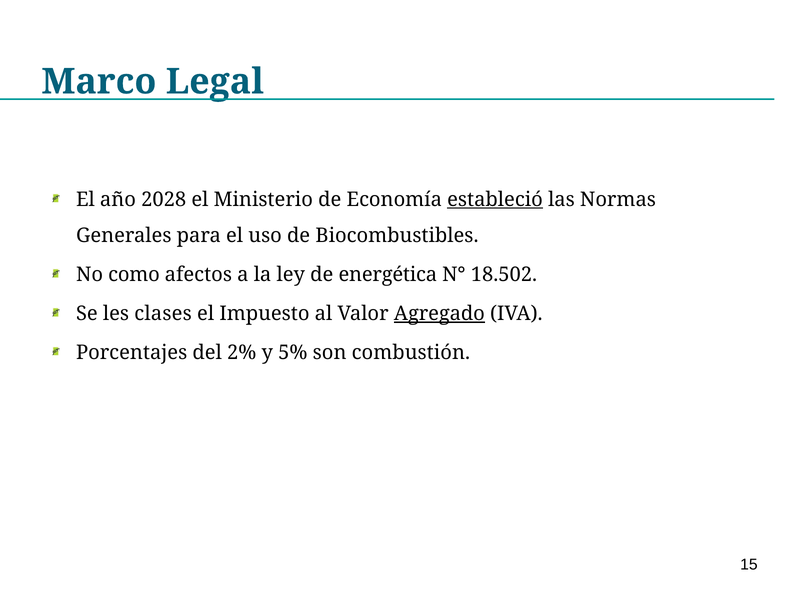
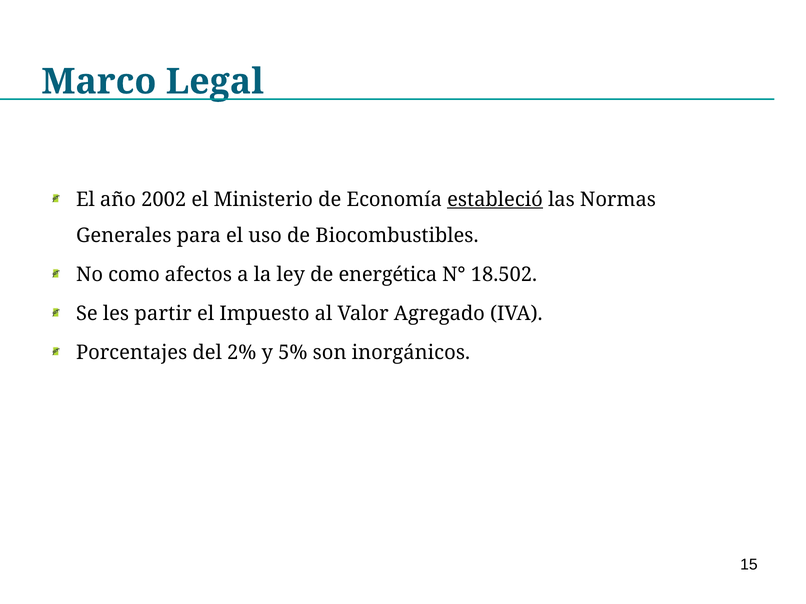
2028: 2028 -> 2002
clases: clases -> partir
Agregado underline: present -> none
combustión: combustión -> inorgánicos
